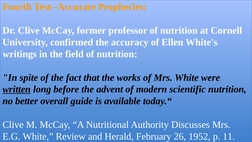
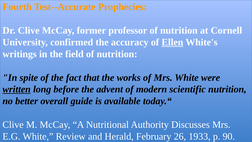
Ellen underline: none -> present
1952: 1952 -> 1933
11: 11 -> 90
